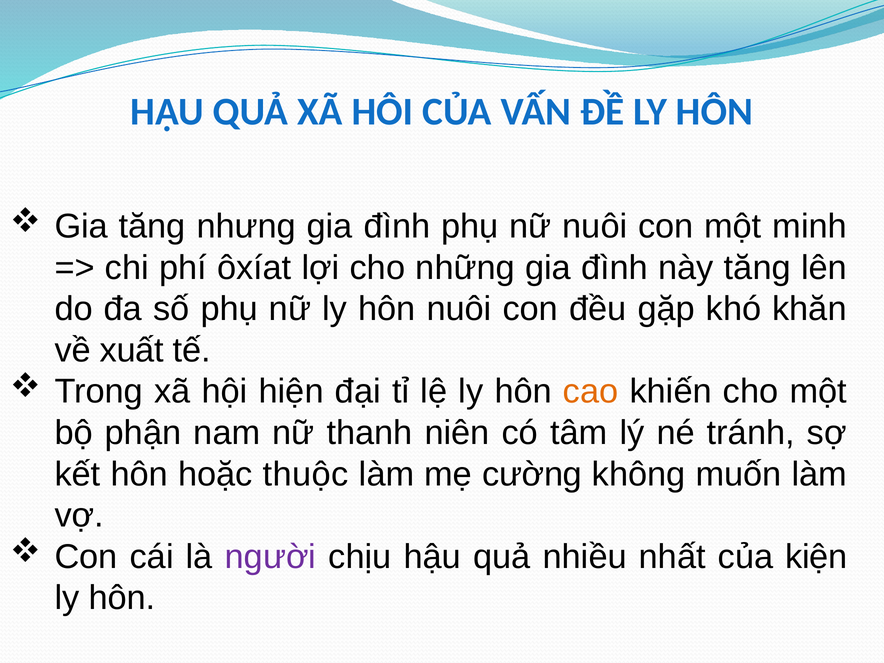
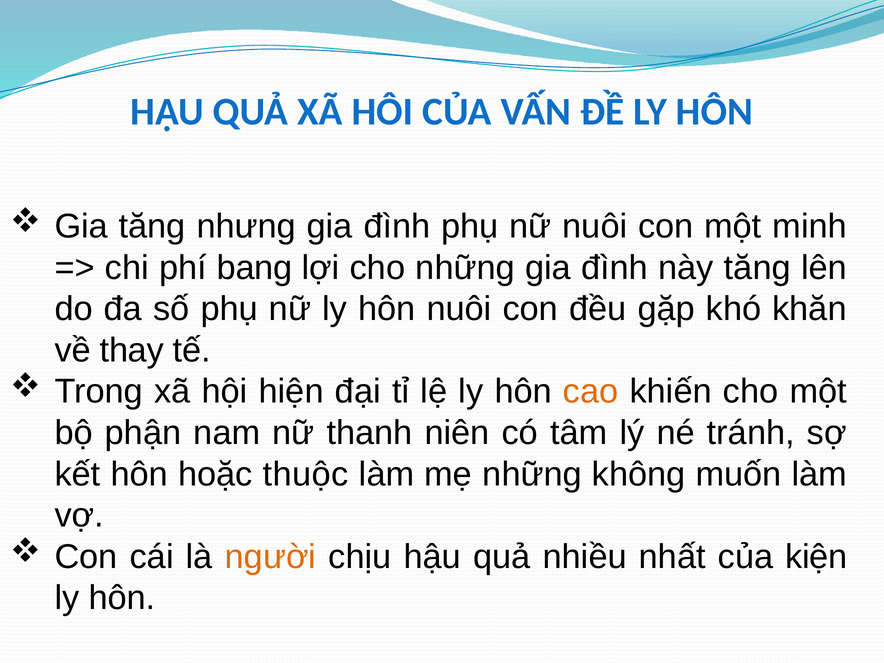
ôxíat: ôxíat -> bang
xuất: xuất -> thay
mẹ cường: cường -> những
người colour: purple -> orange
